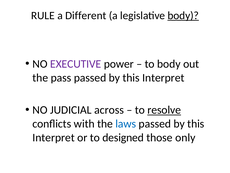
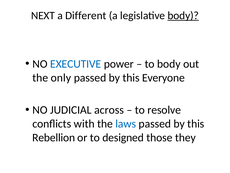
RULE: RULE -> NEXT
EXECUTIVE colour: purple -> blue
pass: pass -> only
Interpret at (163, 77): Interpret -> Everyone
resolve underline: present -> none
Interpret at (54, 137): Interpret -> Rebellion
only: only -> they
